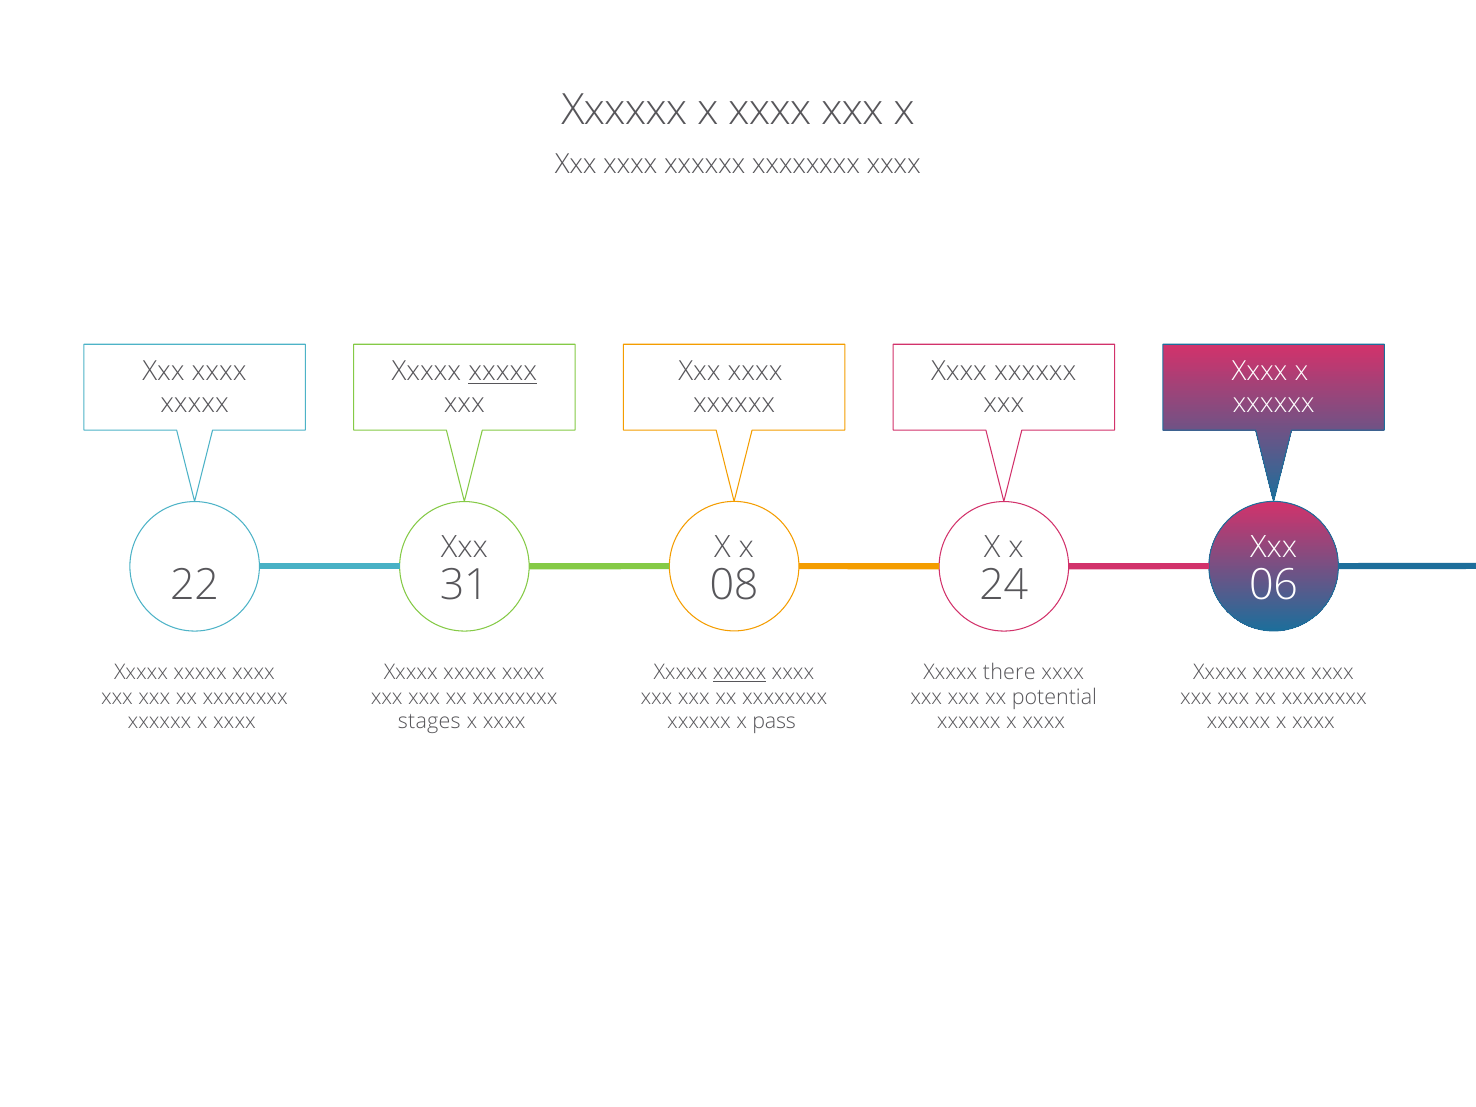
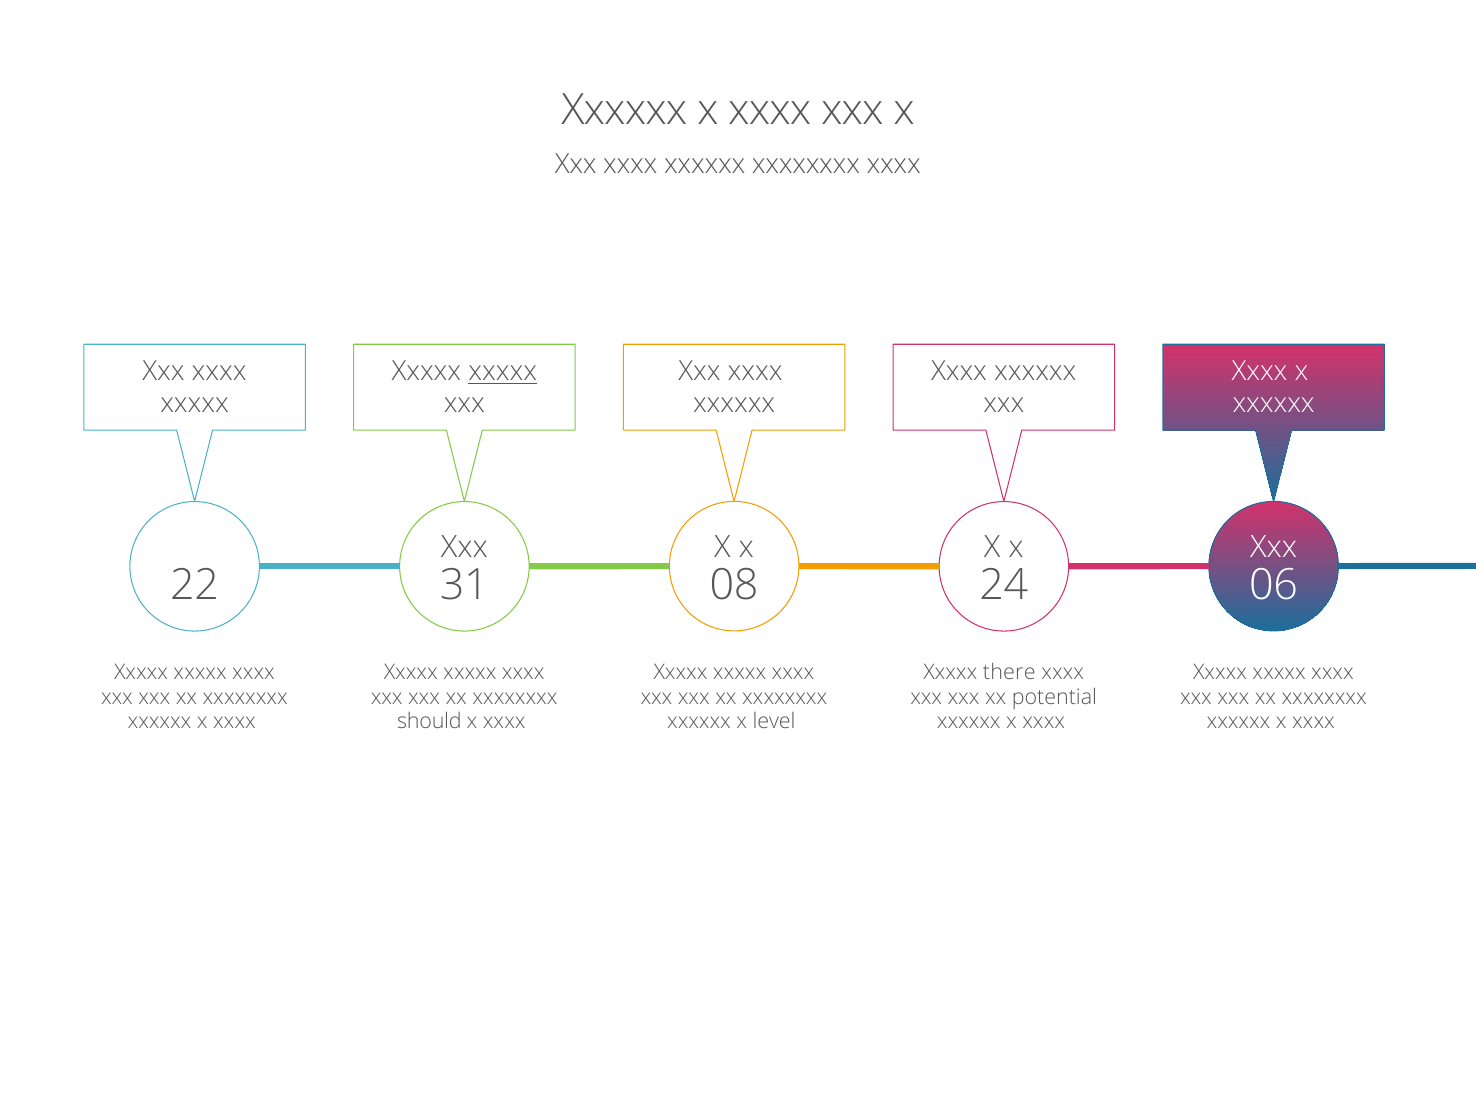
xxxxx at (740, 673) underline: present -> none
stages: stages -> should
pass: pass -> level
